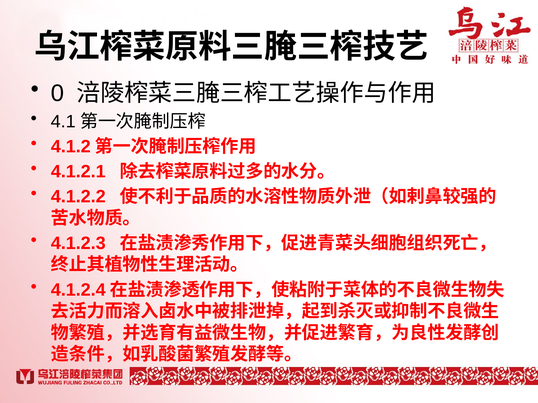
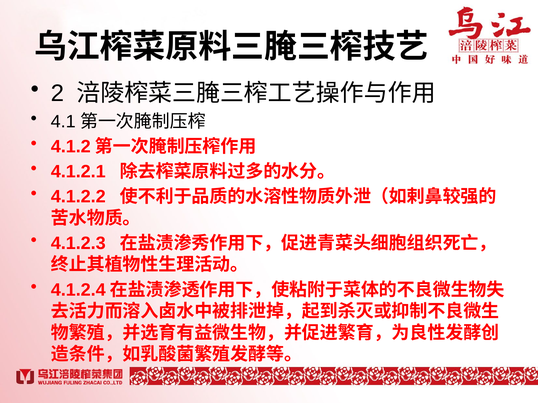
0: 0 -> 2
